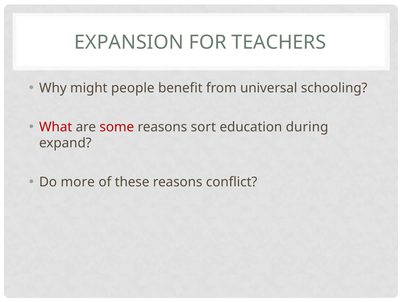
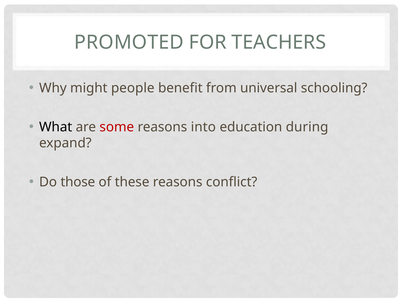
EXPANSION: EXPANSION -> PROMOTED
What colour: red -> black
sort: sort -> into
more: more -> those
